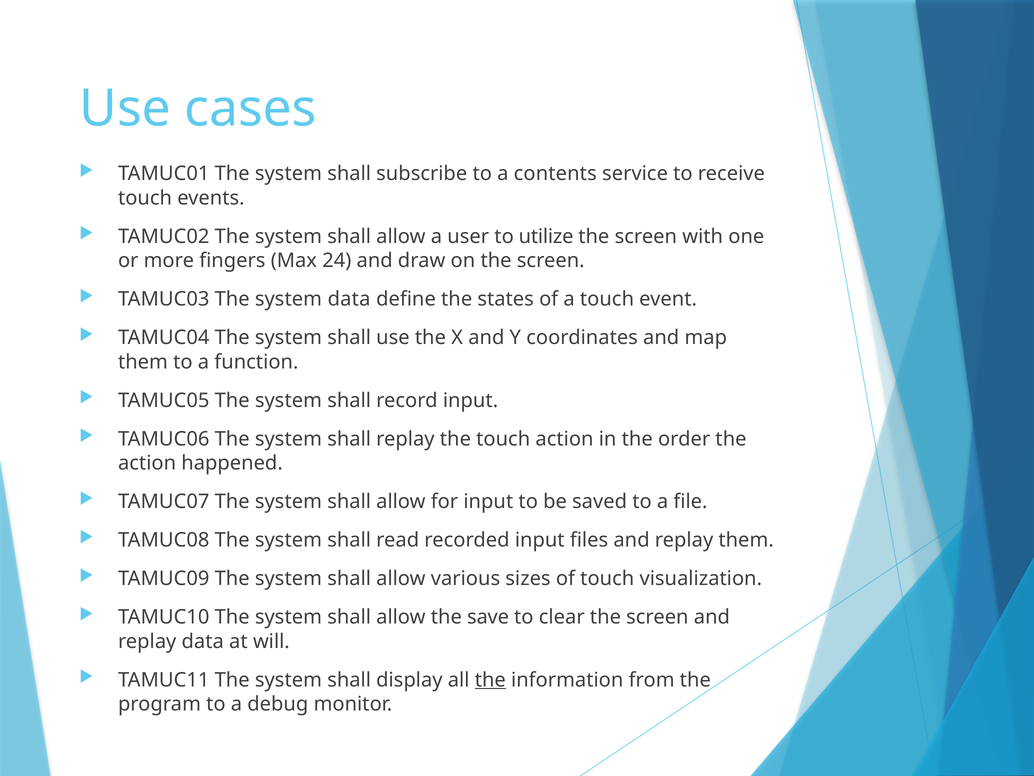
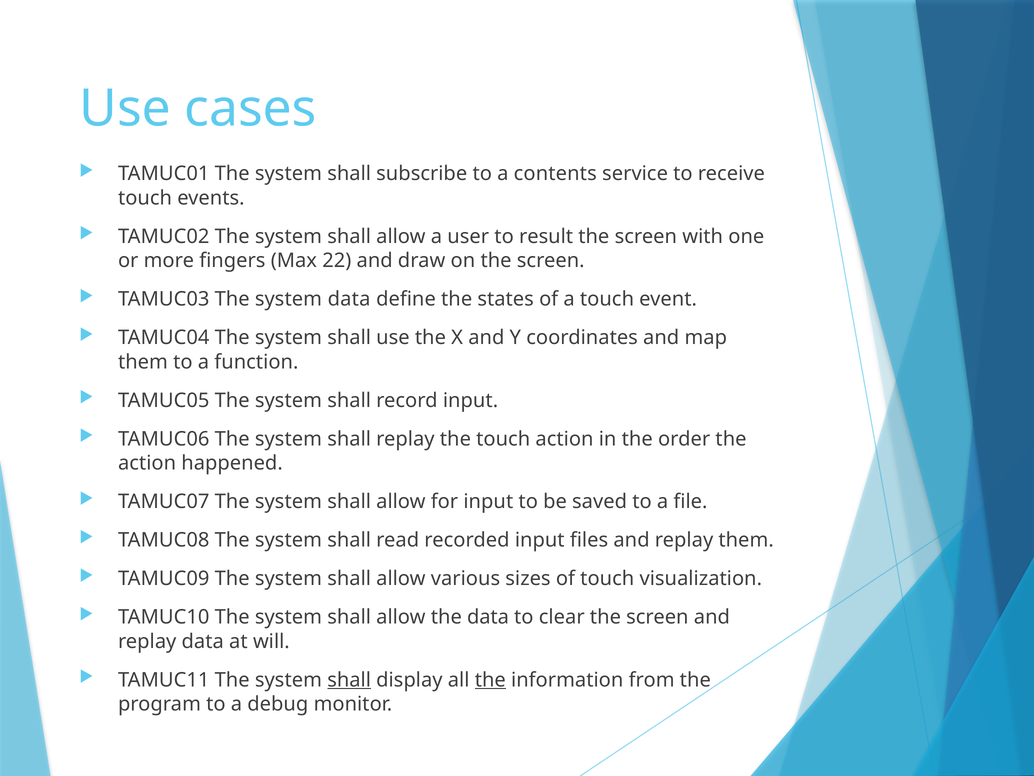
utilize: utilize -> result
24: 24 -> 22
the save: save -> data
shall at (349, 680) underline: none -> present
